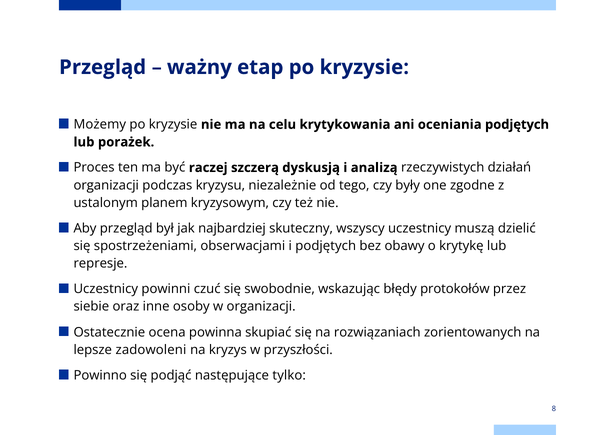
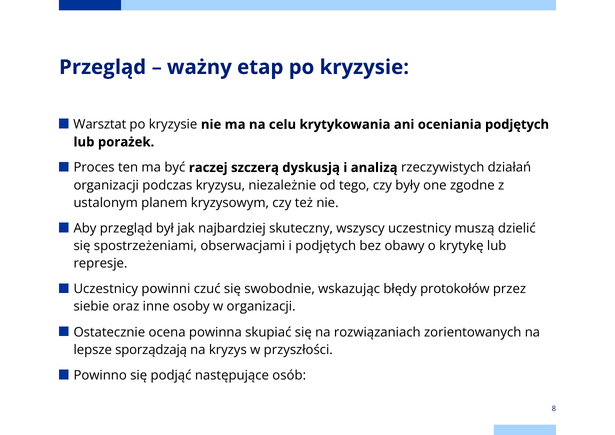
Możemy: Możemy -> Warsztat
zadowoleni: zadowoleni -> sporządzają
tylko: tylko -> osób
